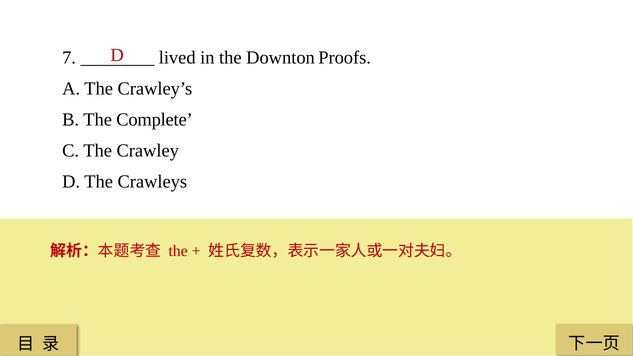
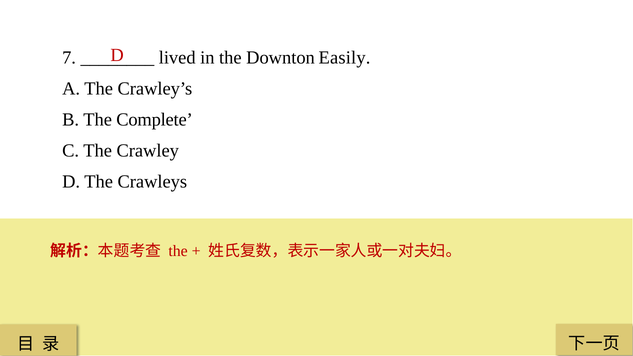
Proofs: Proofs -> Easily
